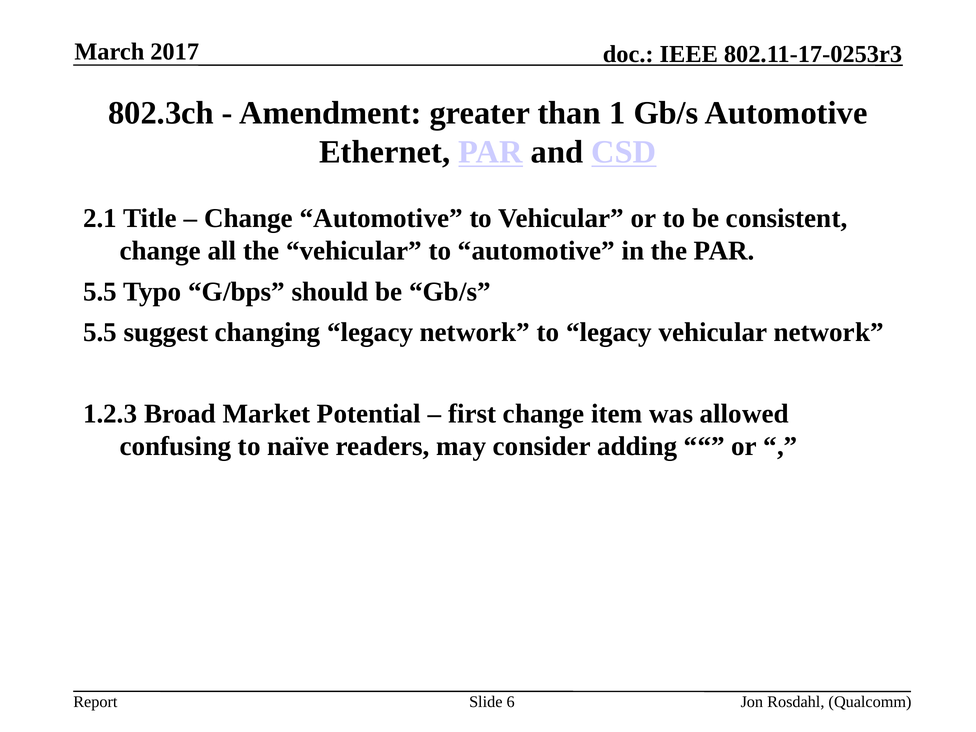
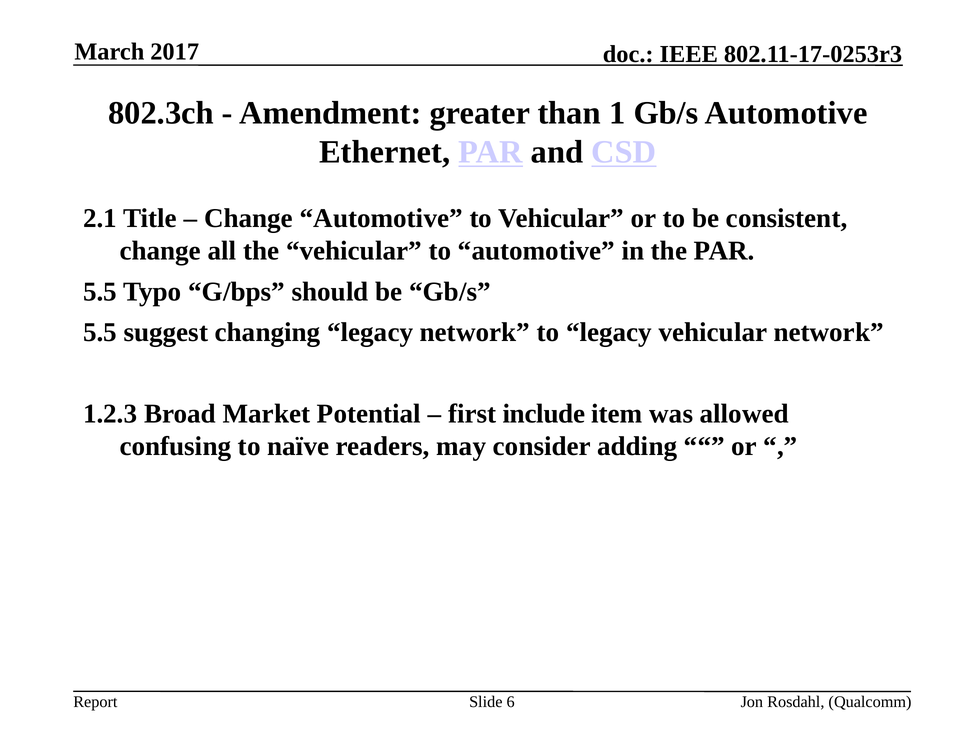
first change: change -> include
